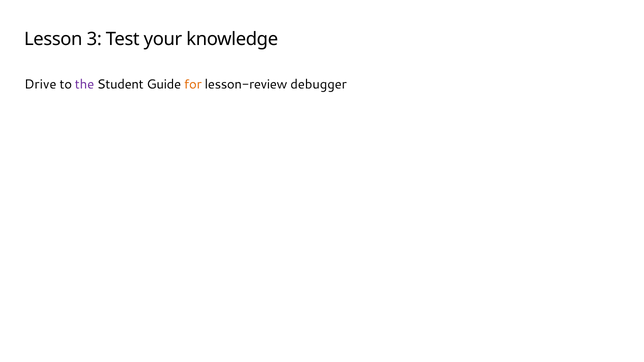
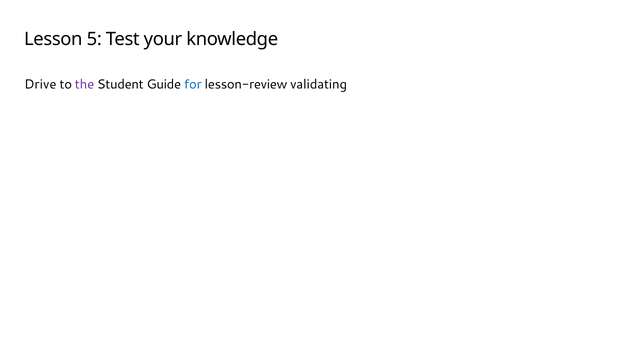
3: 3 -> 5
for colour: orange -> blue
debugger: debugger -> validating
